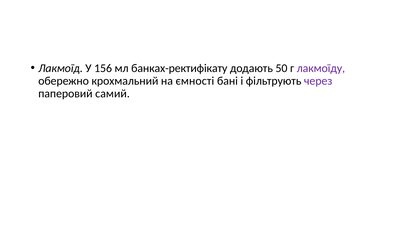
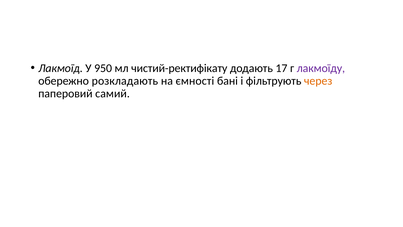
156: 156 -> 950
банках-ректифікату: банках-ректифікату -> чистий-ректифікату
50: 50 -> 17
крохмальний: крохмальний -> розкладають
через colour: purple -> orange
